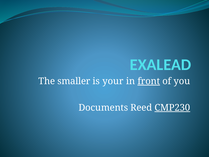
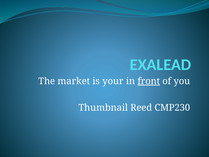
smaller: smaller -> market
Documents: Documents -> Thumbnail
CMP230 underline: present -> none
